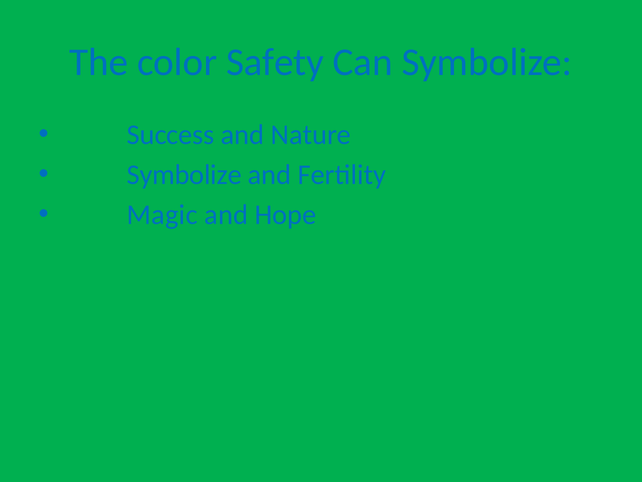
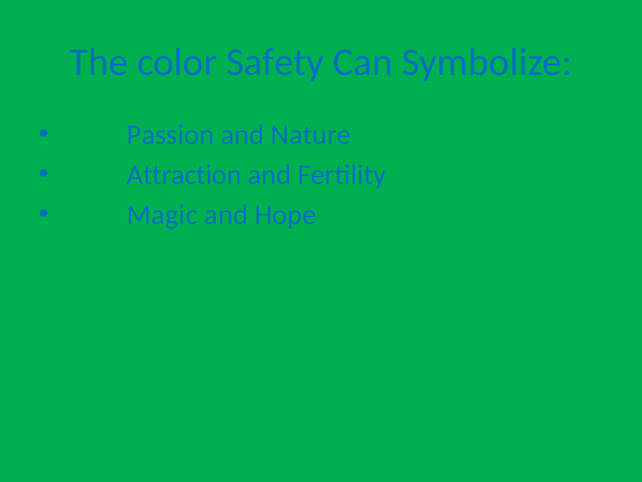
Success: Success -> Passion
Symbolize at (184, 175): Symbolize -> Attraction
